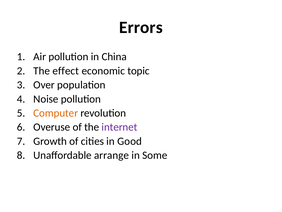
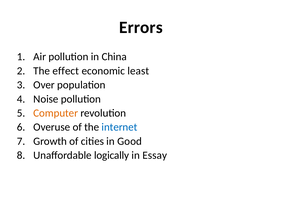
topic: topic -> least
internet colour: purple -> blue
arrange: arrange -> logically
Some: Some -> Essay
